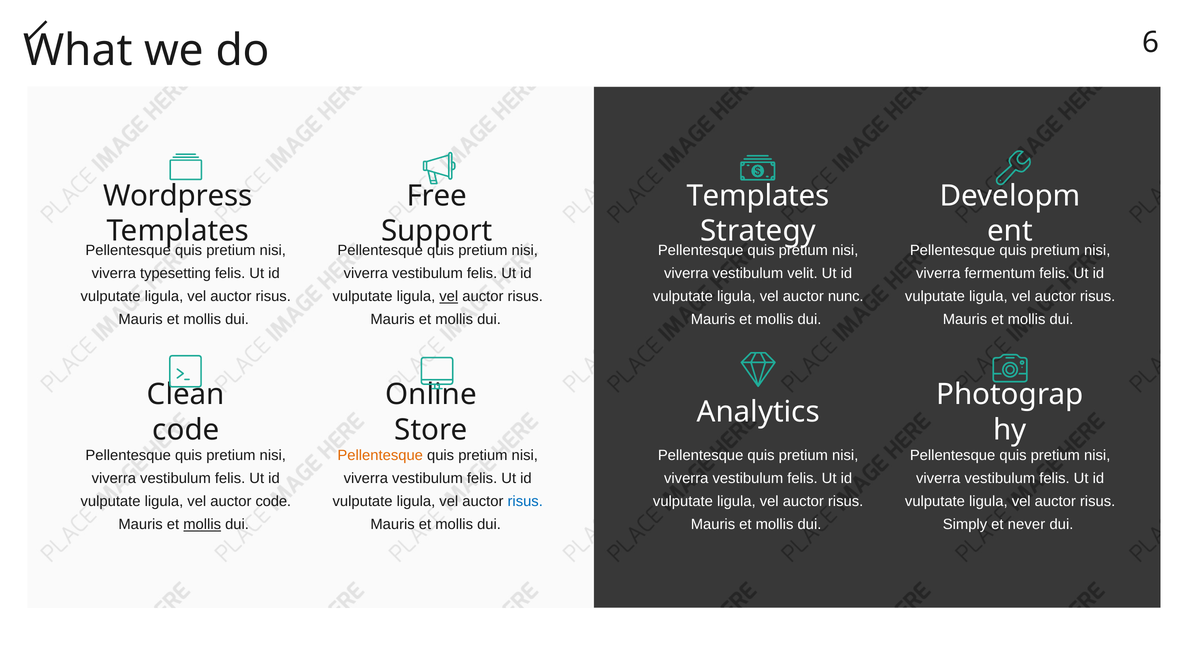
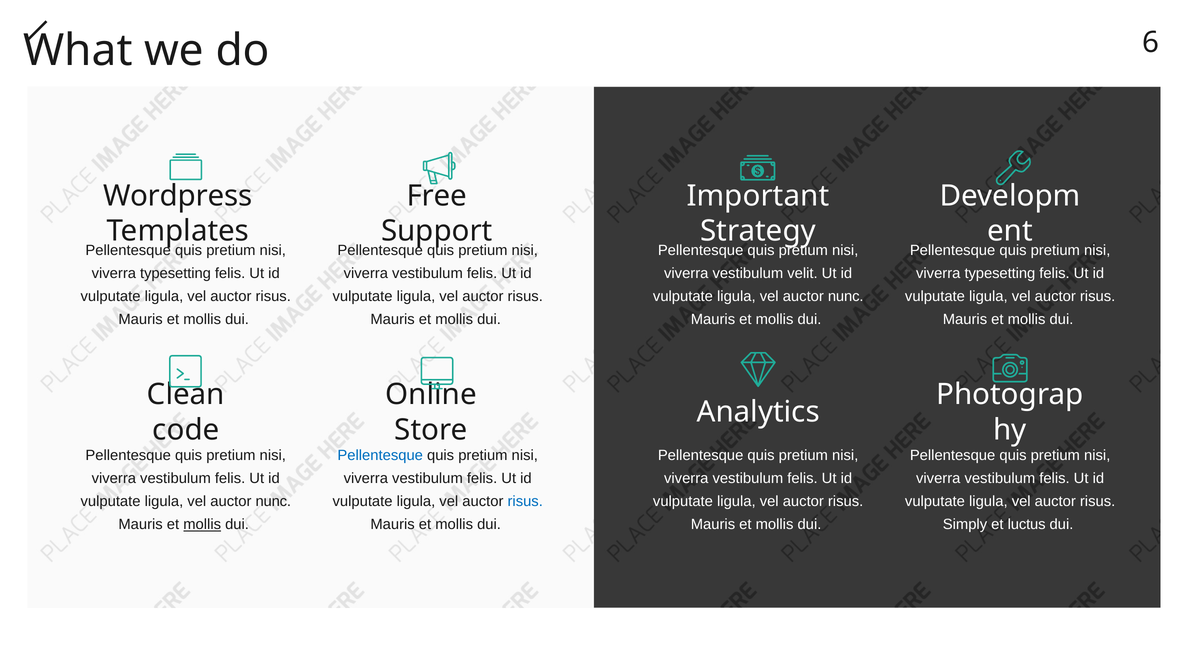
Templates at (758, 196): Templates -> Important
fermentum at (1000, 274): fermentum -> typesetting
vel at (449, 297) underline: present -> none
Pellentesque at (380, 456) colour: orange -> blue
code at (273, 502): code -> nunc
never: never -> luctus
